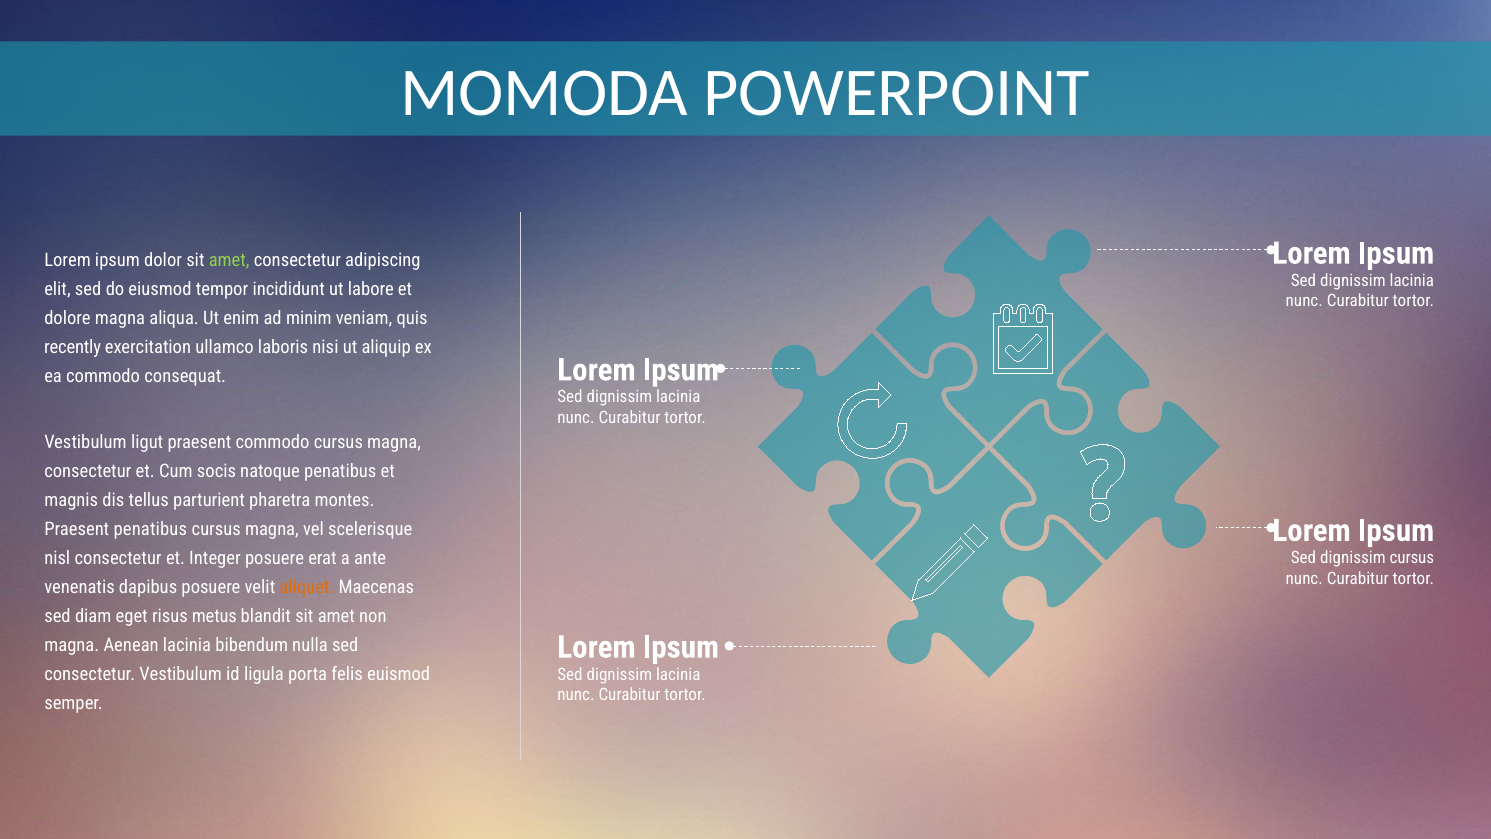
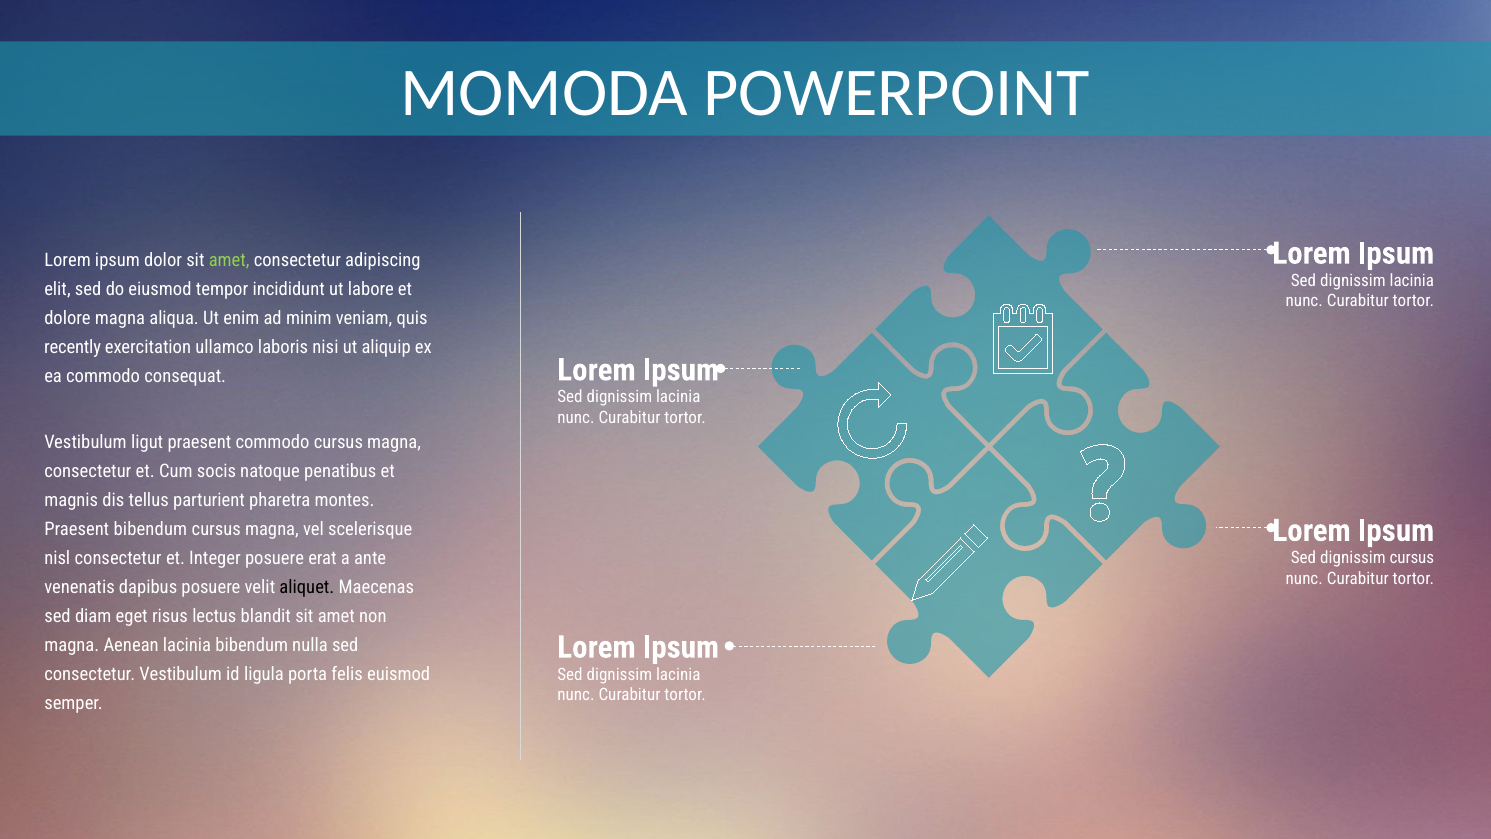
Praesent penatibus: penatibus -> bibendum
aliquet colour: orange -> black
metus: metus -> lectus
